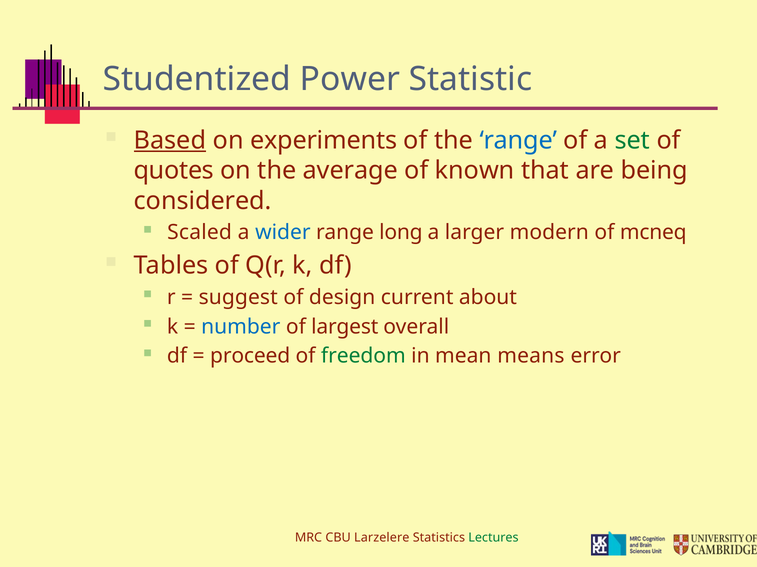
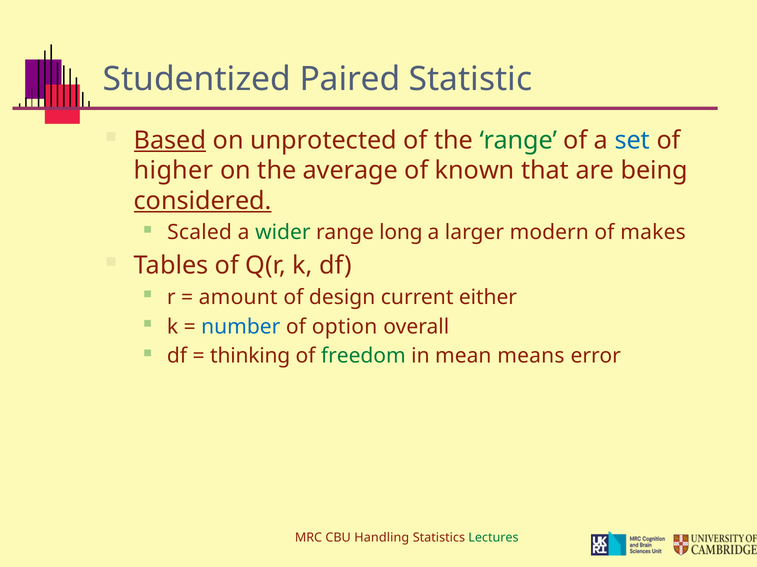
Power: Power -> Paired
experiments: experiments -> unprotected
range at (518, 141) colour: blue -> green
set colour: green -> blue
quotes: quotes -> higher
considered underline: none -> present
wider colour: blue -> green
mcneq: mcneq -> makes
suggest: suggest -> amount
about: about -> either
largest: largest -> option
proceed: proceed -> thinking
Larzelere: Larzelere -> Handling
